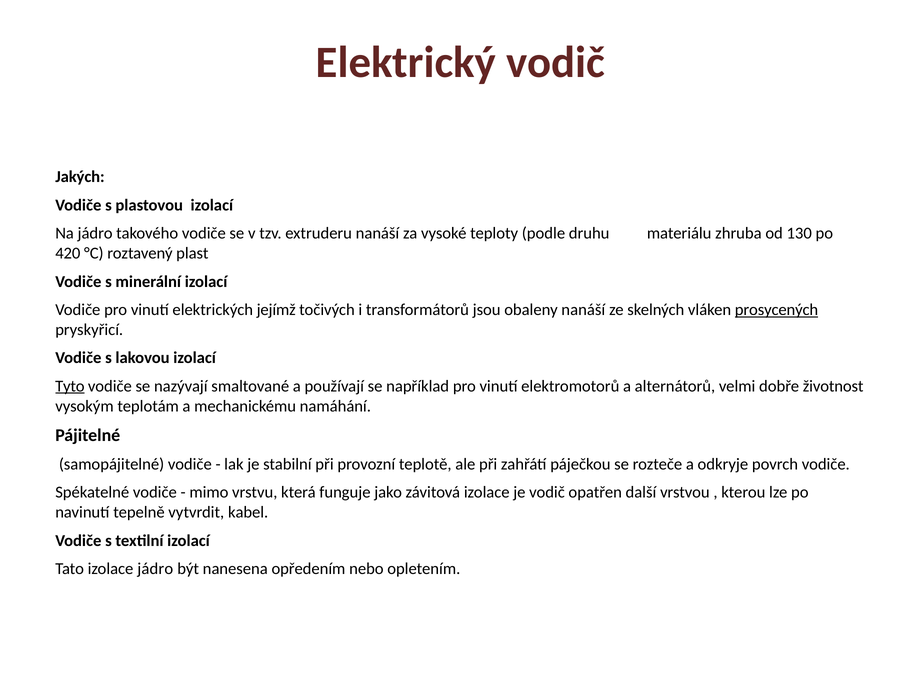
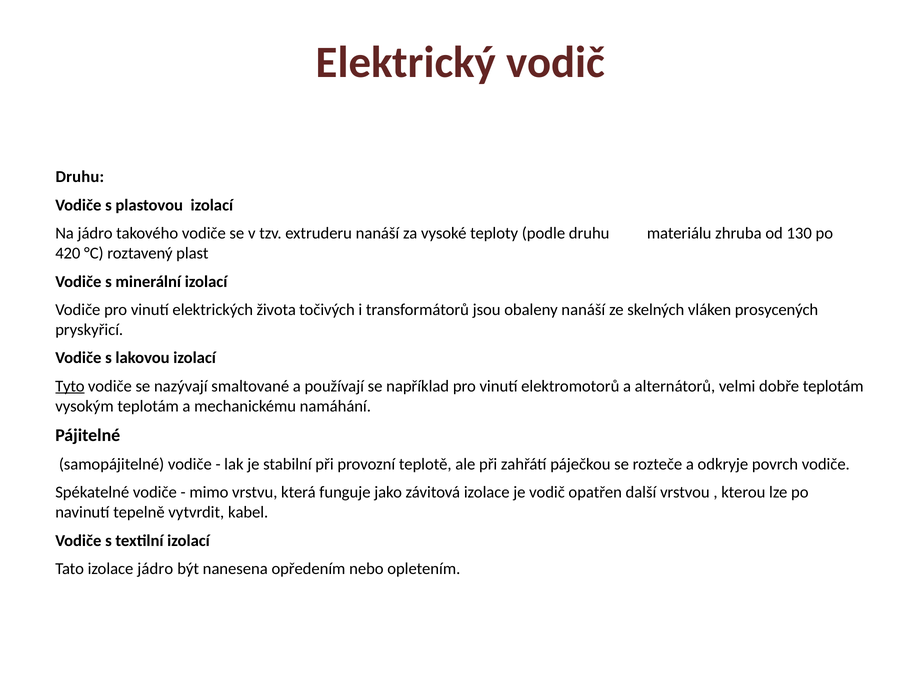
Jakých at (80, 177): Jakých -> Druhu
jejímž: jejímž -> života
prosycených underline: present -> none
dobře životnost: životnost -> teplotám
